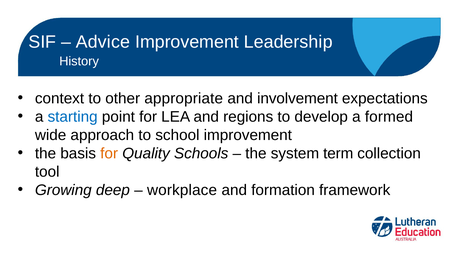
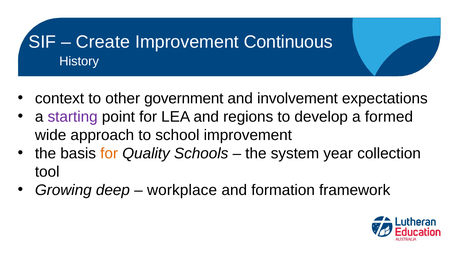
Advice: Advice -> Create
Leadership: Leadership -> Continuous
appropriate: appropriate -> government
starting colour: blue -> purple
term: term -> year
